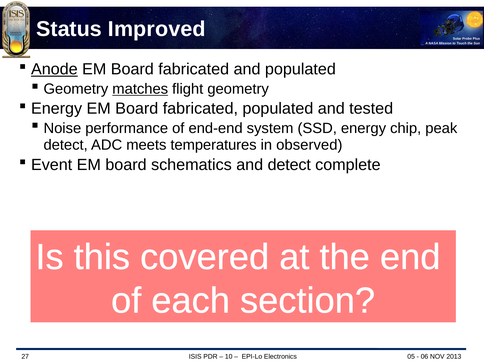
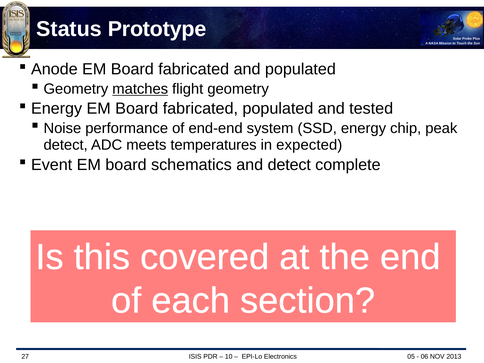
Improved: Improved -> Prototype
Anode underline: present -> none
observed: observed -> expected
